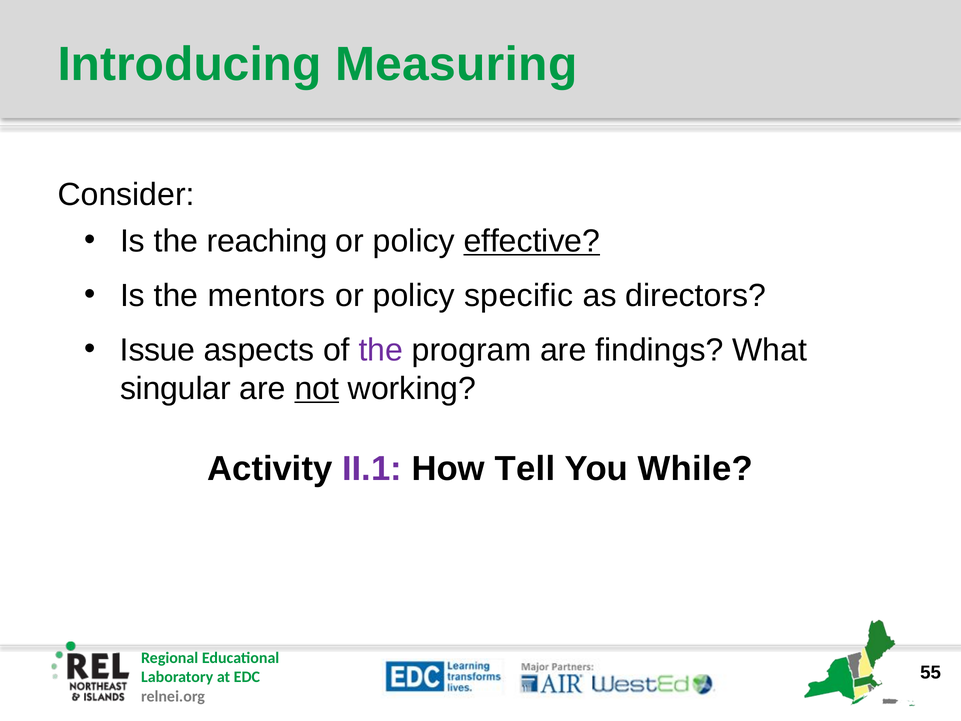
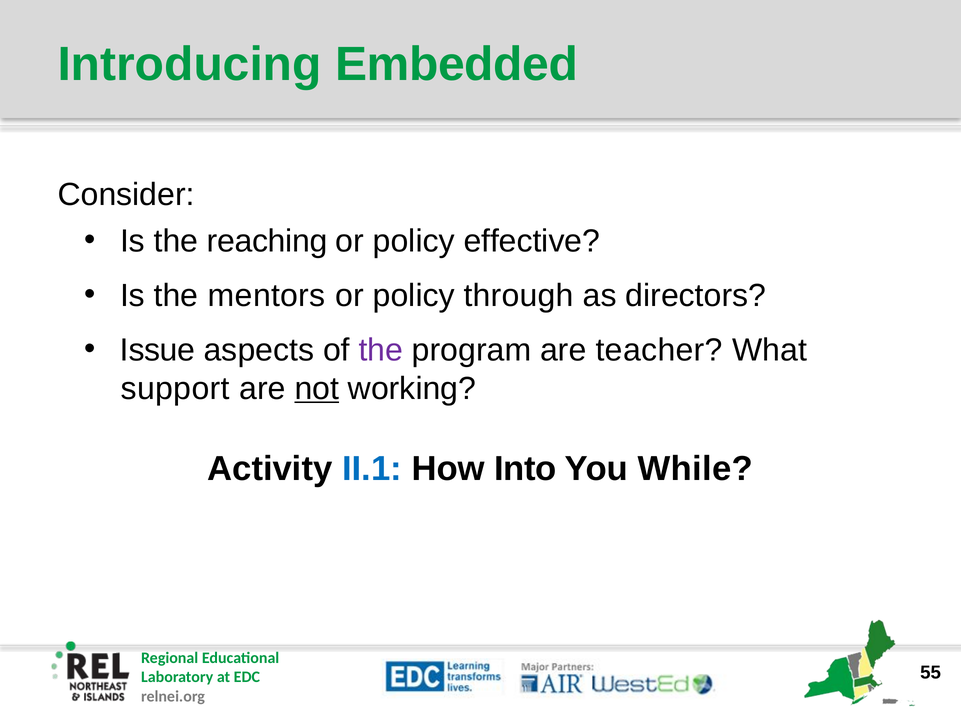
Measuring: Measuring -> Embedded
effective underline: present -> none
specific: specific -> through
findings: findings -> teacher
singular: singular -> support
II.1 colour: purple -> blue
Tell: Tell -> Into
